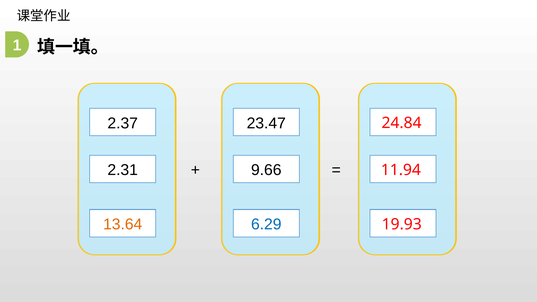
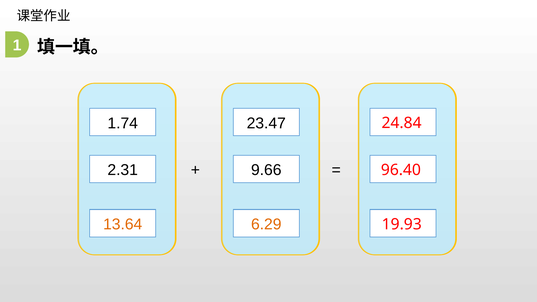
2.37: 2.37 -> 1.74
11.94: 11.94 -> 96.40
6.29 colour: blue -> orange
